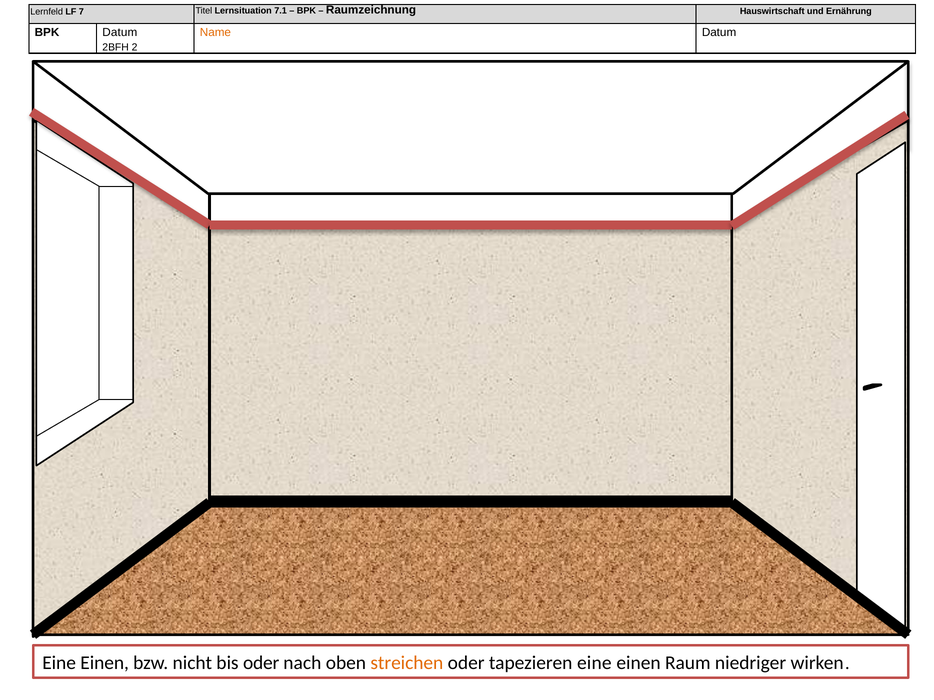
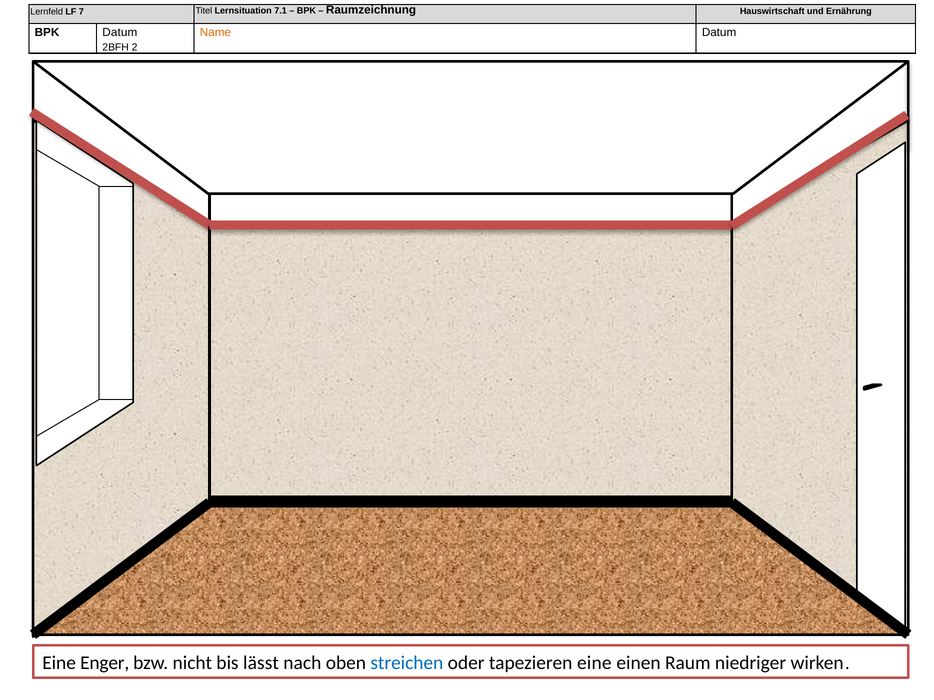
Einen at (105, 663): Einen -> Enger
bis oder: oder -> lässt
streichen colour: orange -> blue
